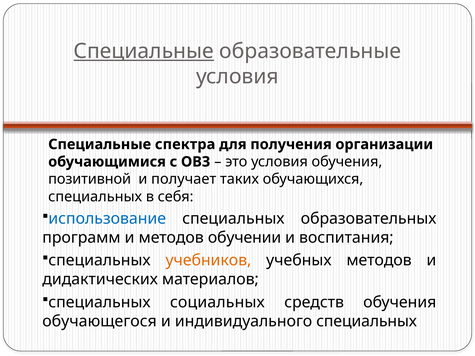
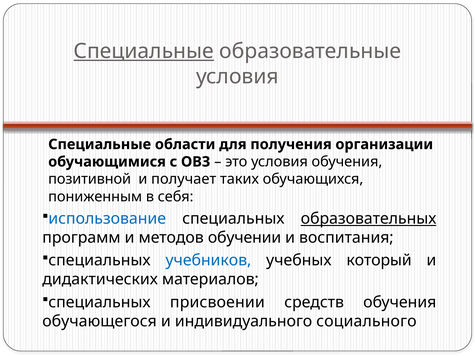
спектра: спектра -> области
специальных at (95, 197): специальных -> пониженным
образовательных underline: none -> present
учебников colour: orange -> blue
учебных методов: методов -> который
социальных: социальных -> присвоении
индивидуального специальных: специальных -> социального
